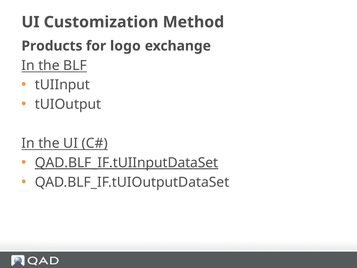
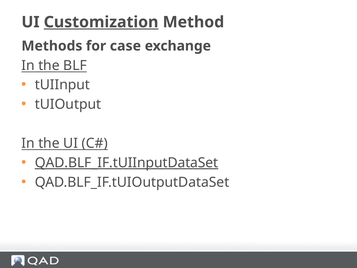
Customization underline: none -> present
Products: Products -> Methods
logo: logo -> case
